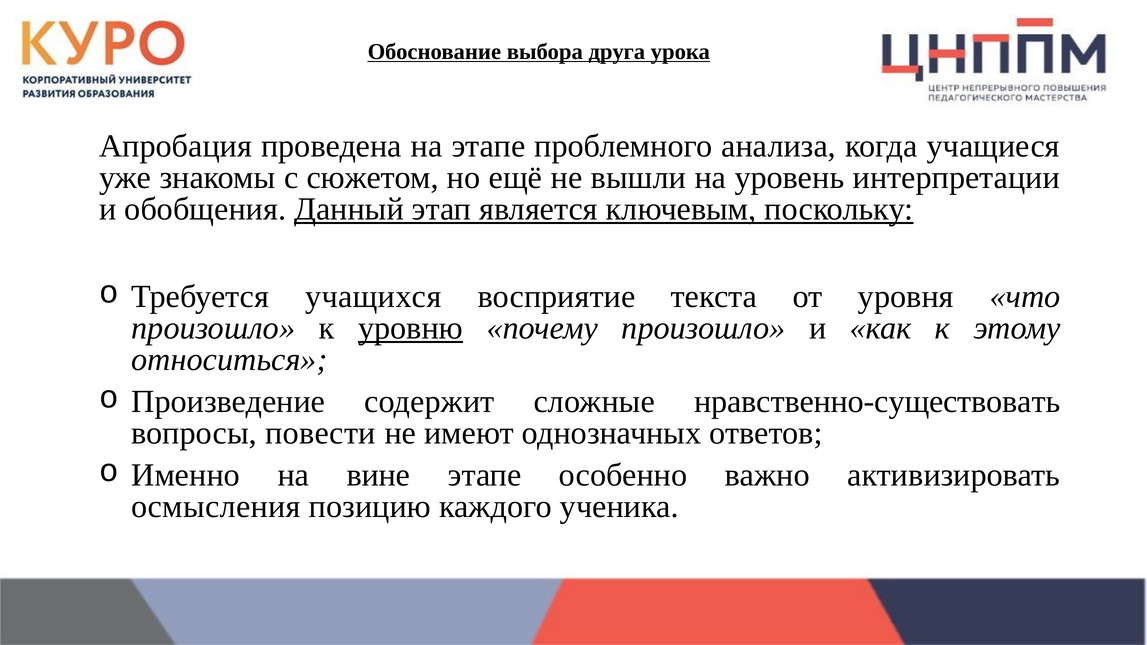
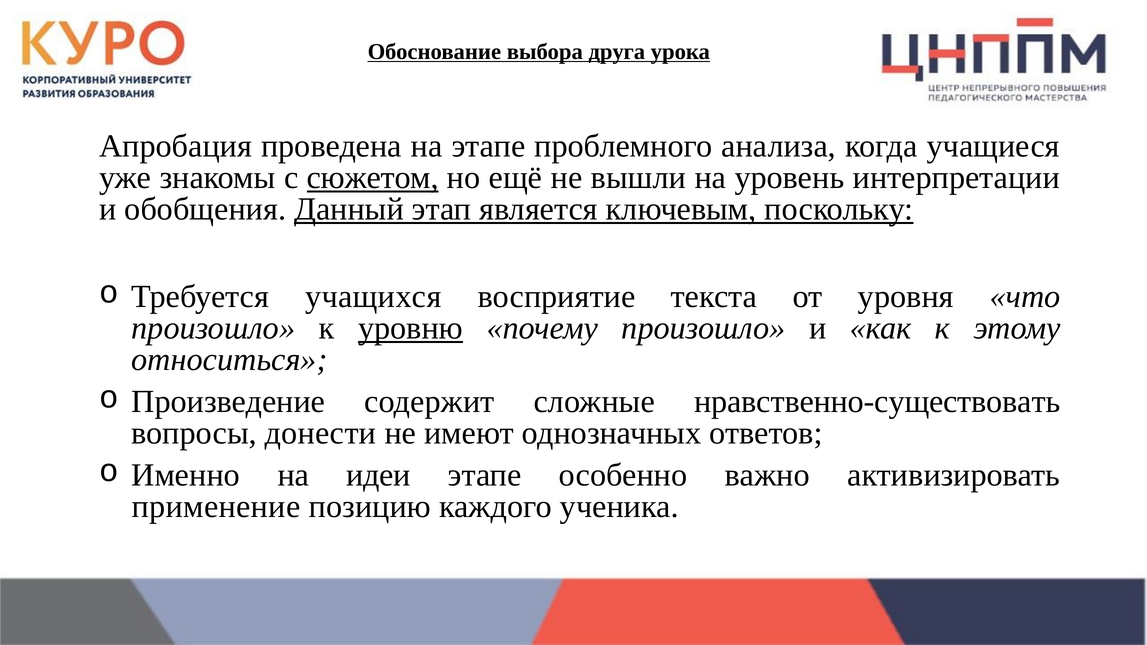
сюжетом underline: none -> present
повести: повести -> донести
вине: вине -> идеи
осмысления: осмысления -> применение
